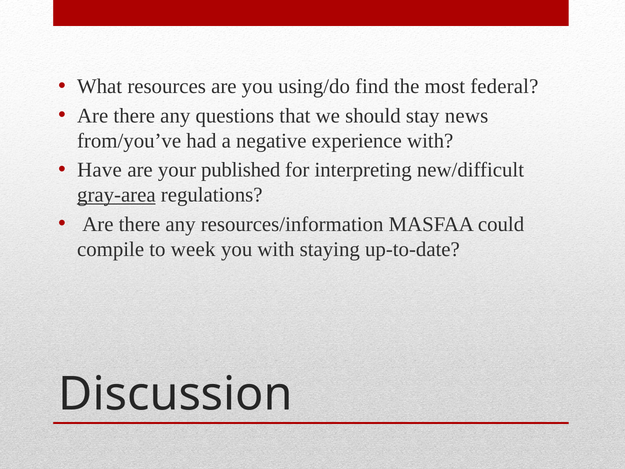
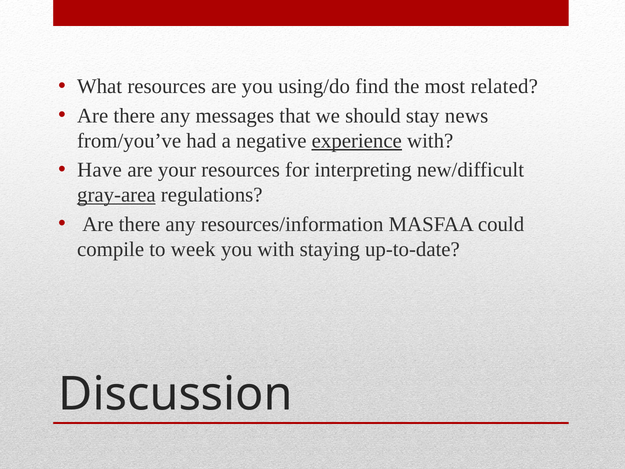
federal: federal -> related
questions: questions -> messages
experience underline: none -> present
your published: published -> resources
